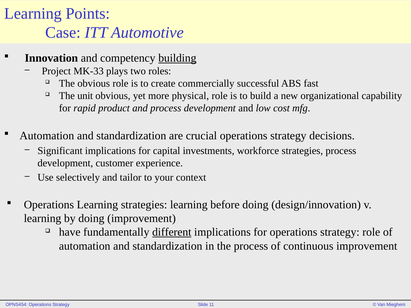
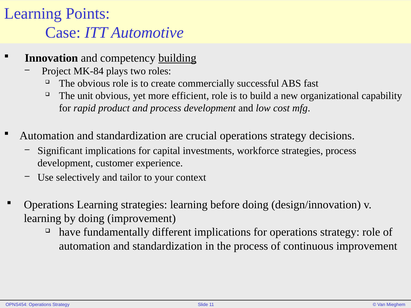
MK-33: MK-33 -> MK-84
physical: physical -> efficient
different underline: present -> none
